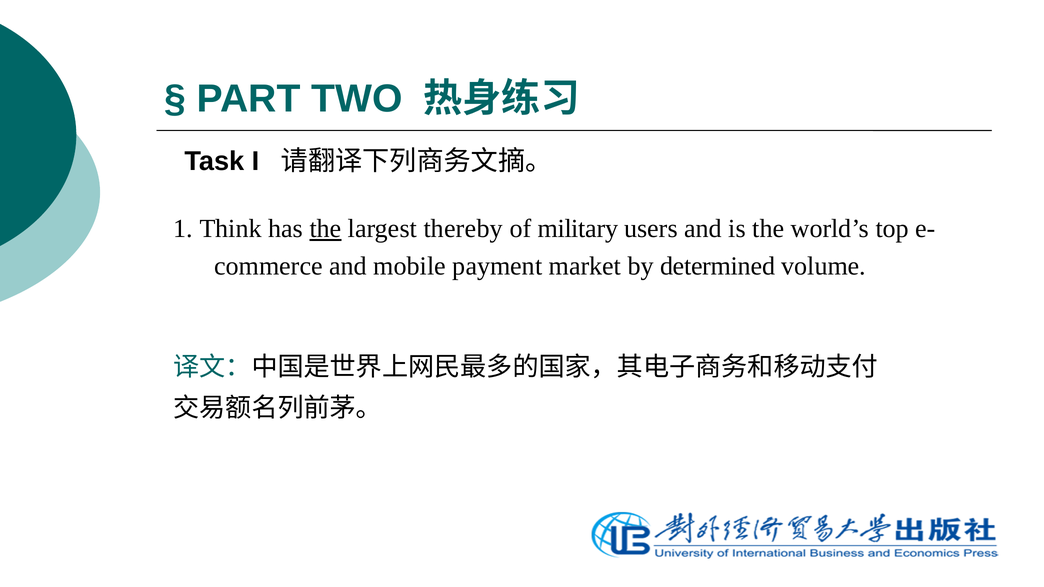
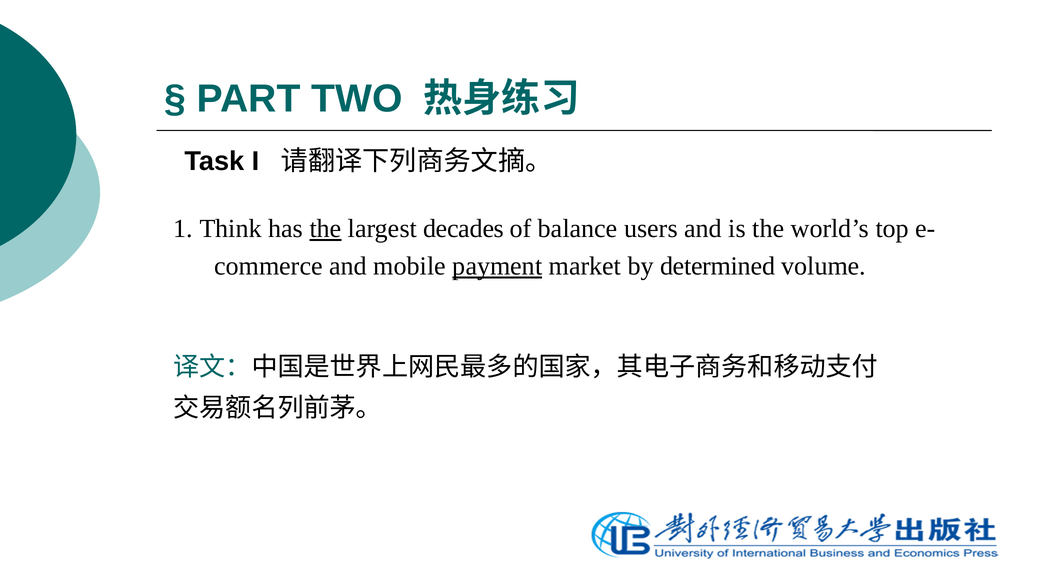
thereby: thereby -> decades
military: military -> balance
payment underline: none -> present
